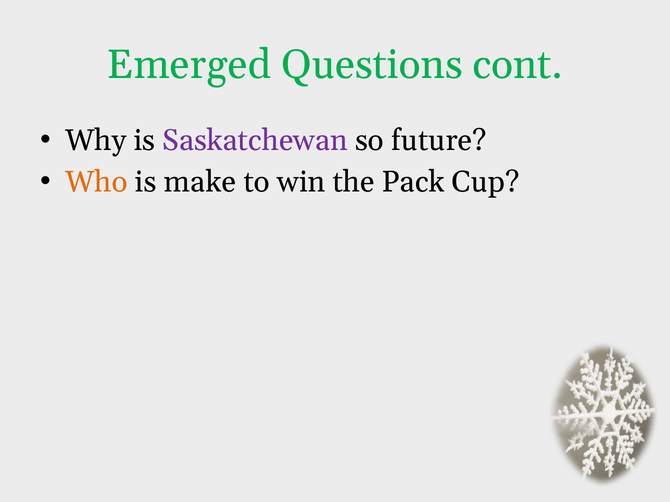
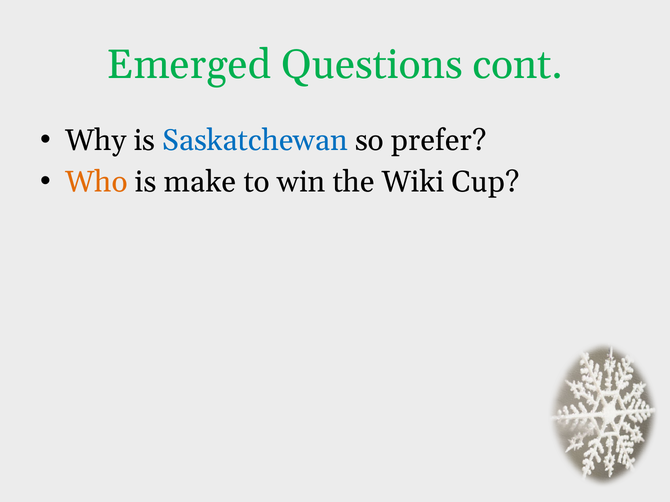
Saskatchewan colour: purple -> blue
future: future -> prefer
Pack: Pack -> Wiki
